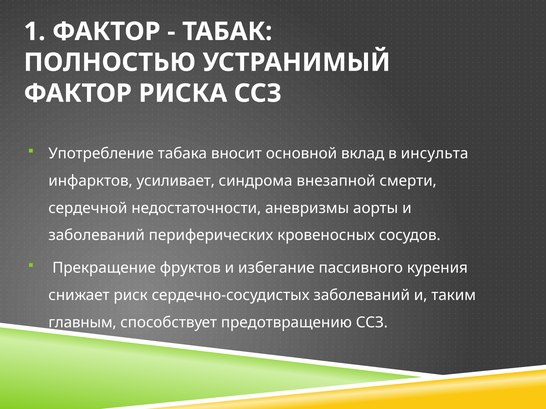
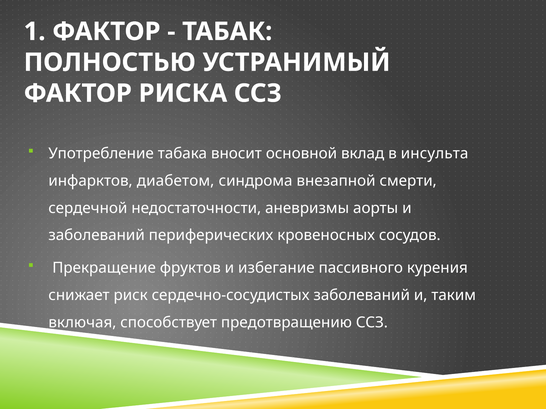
усиливает: усиливает -> диабетом
главным: главным -> включая
